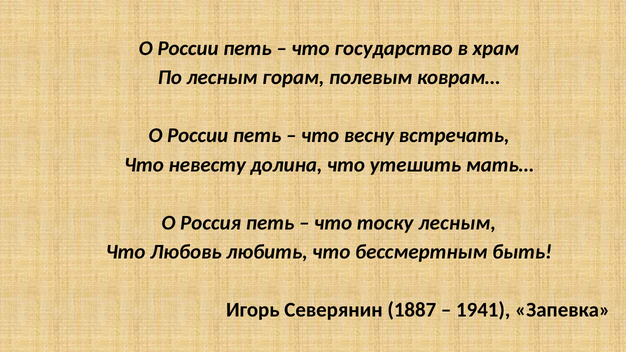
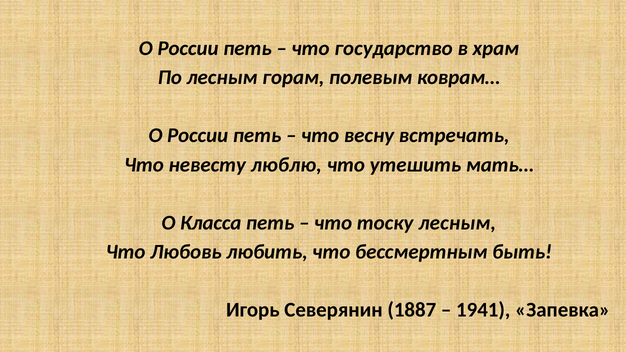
долина: долина -> люблю
Россия: Россия -> Класса
